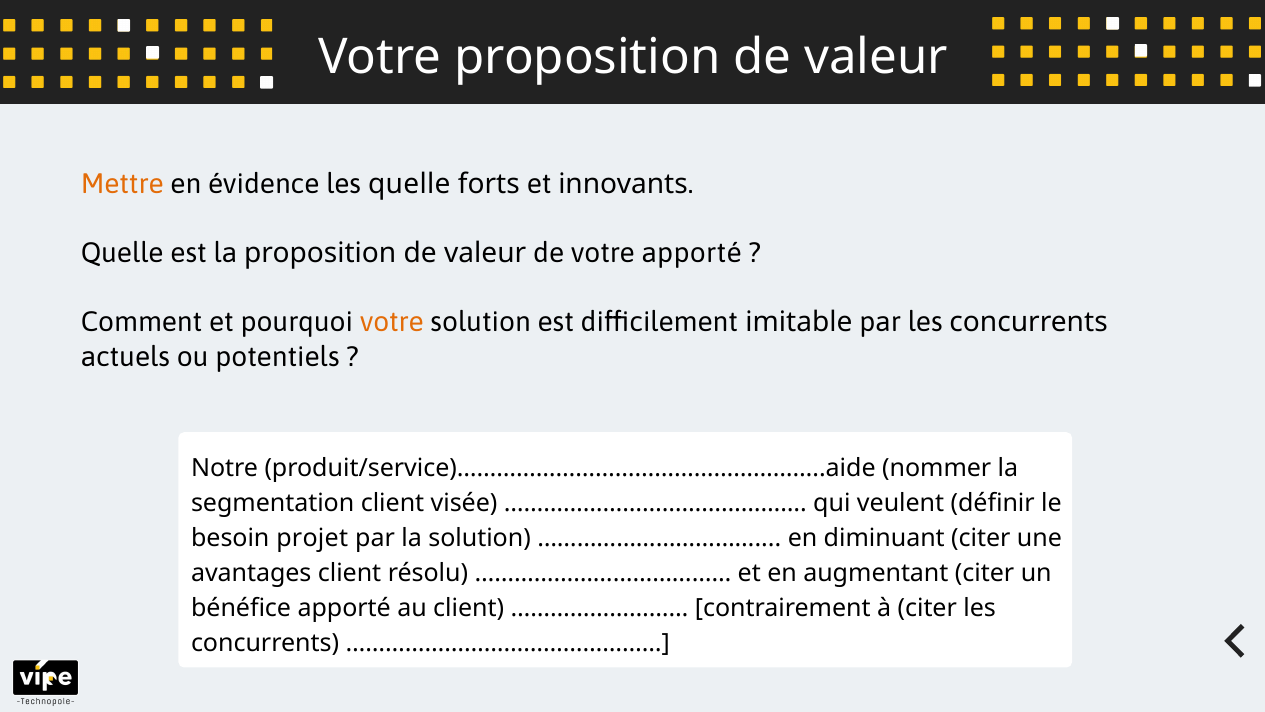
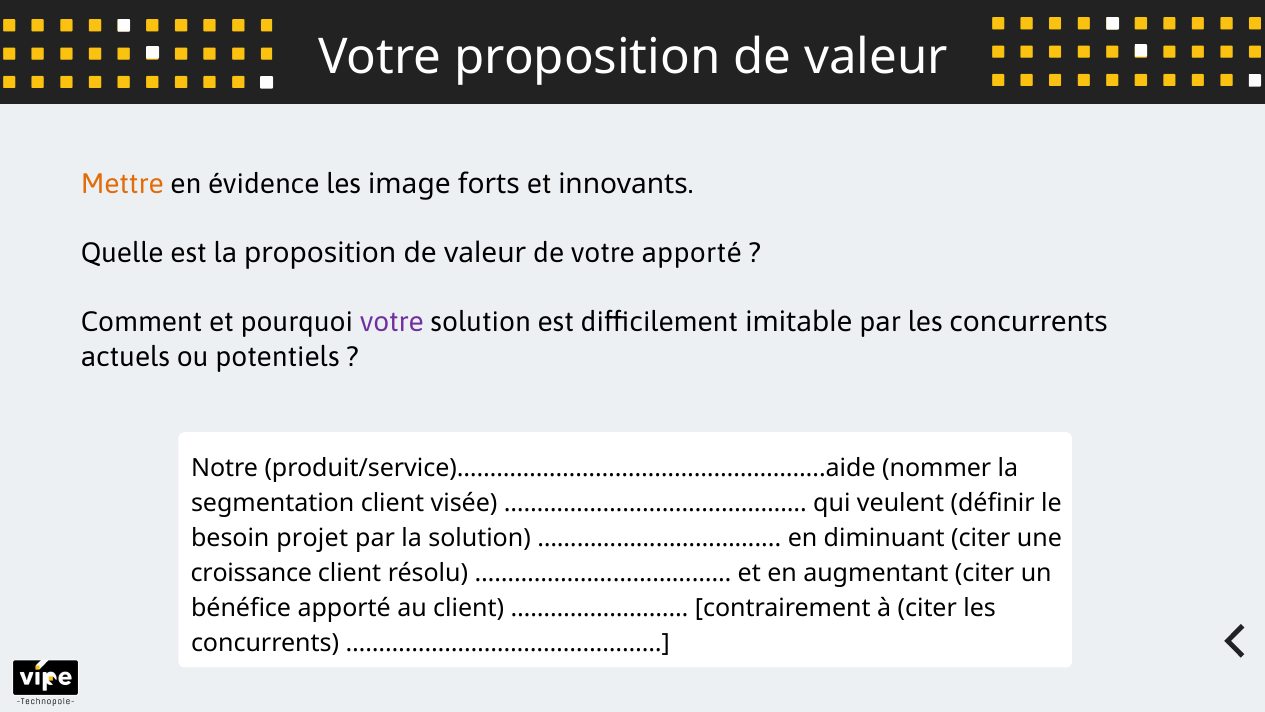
les quelle: quelle -> image
votre at (392, 322) colour: orange -> purple
avantages: avantages -> croissance
